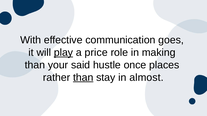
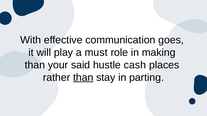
play underline: present -> none
price: price -> must
once: once -> cash
almost: almost -> parting
